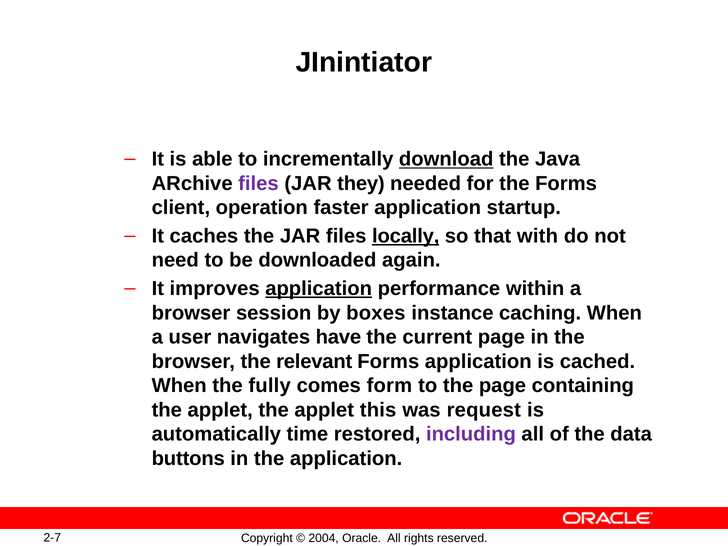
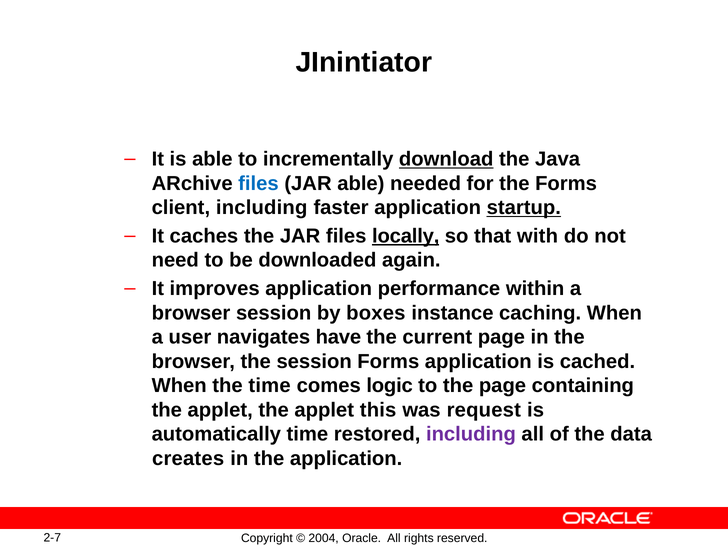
files at (258, 183) colour: purple -> blue
JAR they: they -> able
client operation: operation -> including
startup underline: none -> present
application at (319, 289) underline: present -> none
the relevant: relevant -> session
the fully: fully -> time
form: form -> logic
buttons: buttons -> creates
